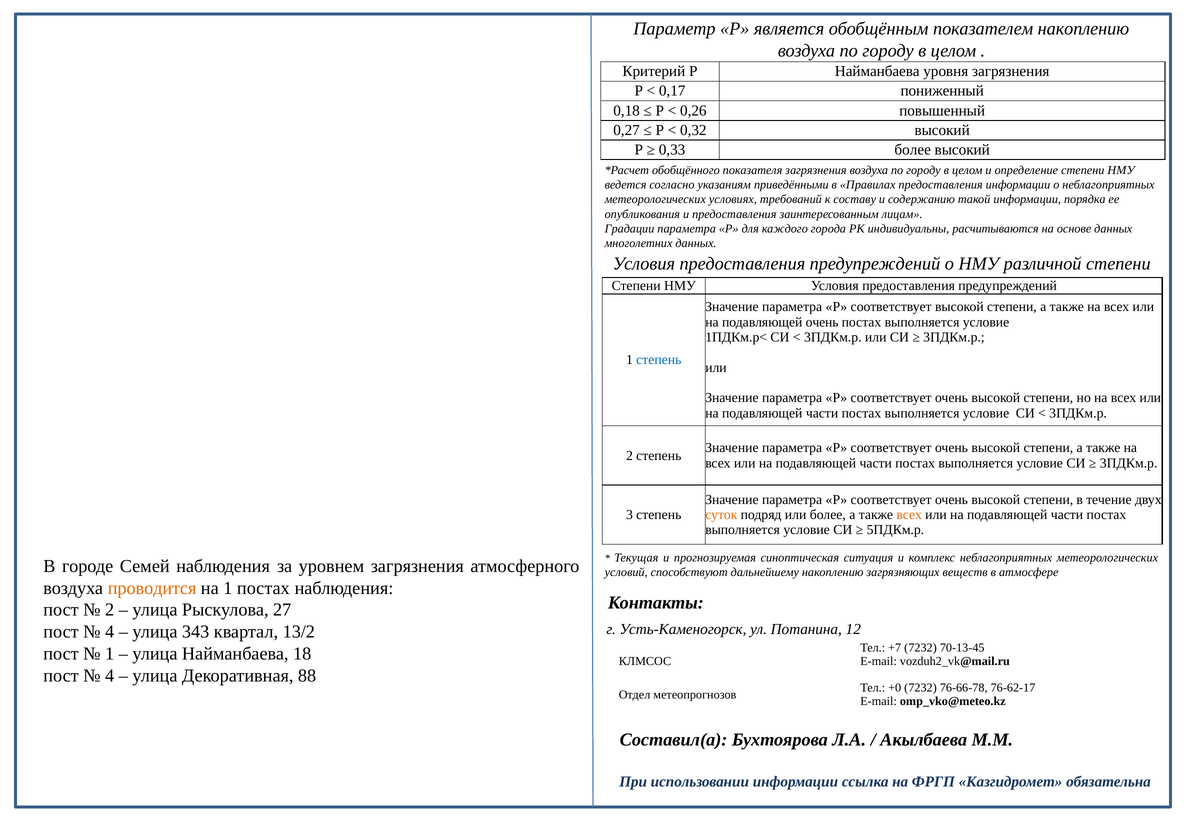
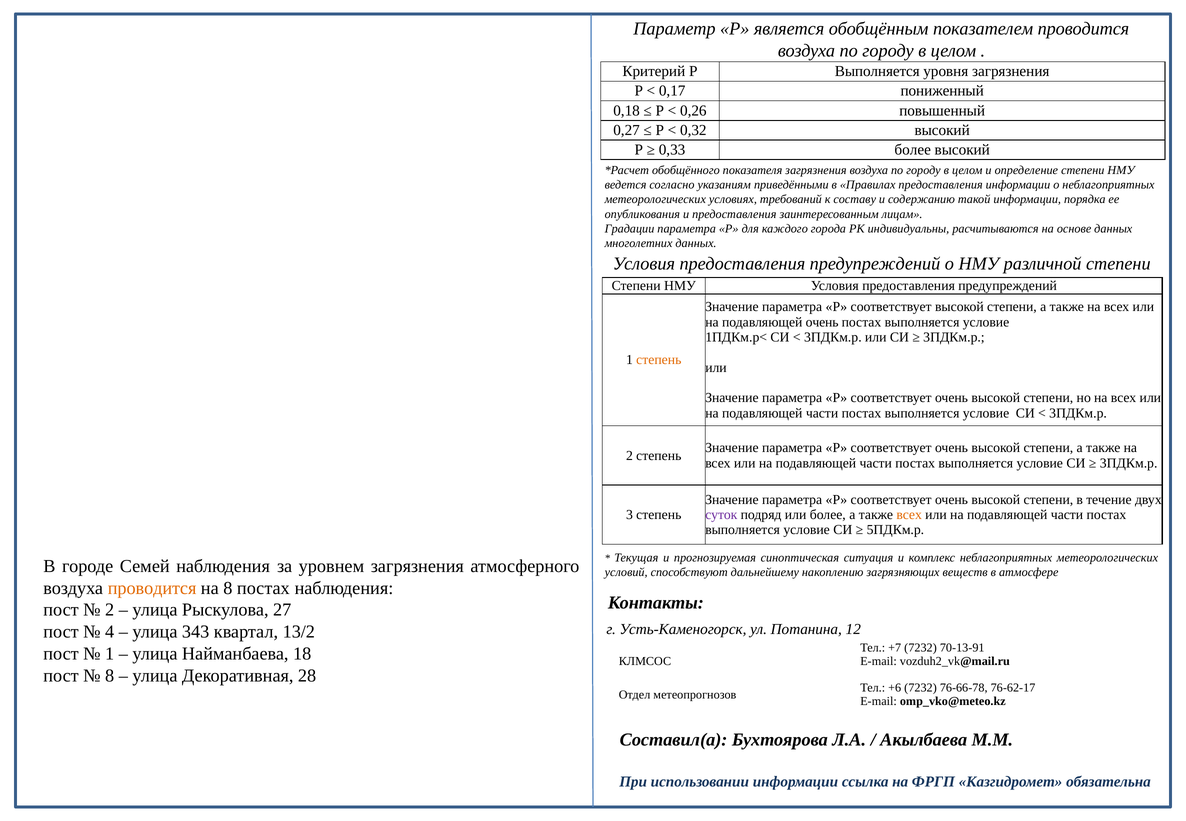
показателем накоплению: накоплению -> проводится
Р Найманбаева: Найманбаева -> Выполняется
степень at (659, 360) colour: blue -> orange
суток colour: orange -> purple
на 1: 1 -> 8
70-13-45: 70-13-45 -> 70-13-91
4 at (110, 676): 4 -> 8
88: 88 -> 28
+0: +0 -> +6
